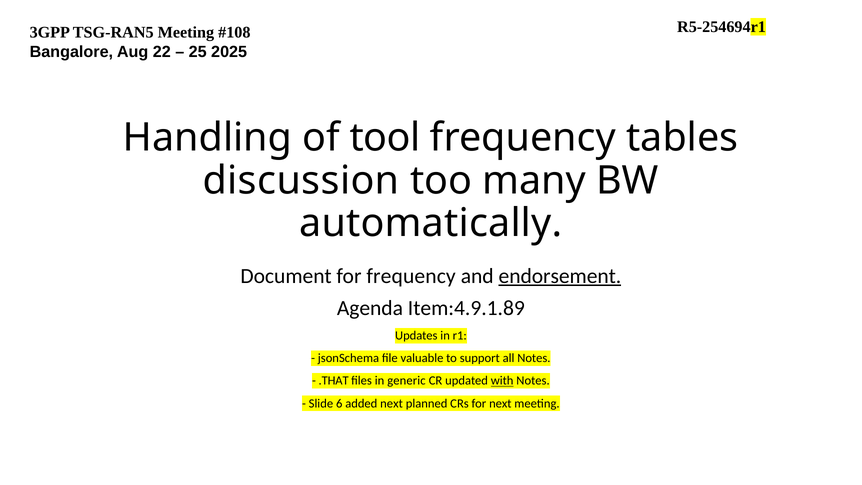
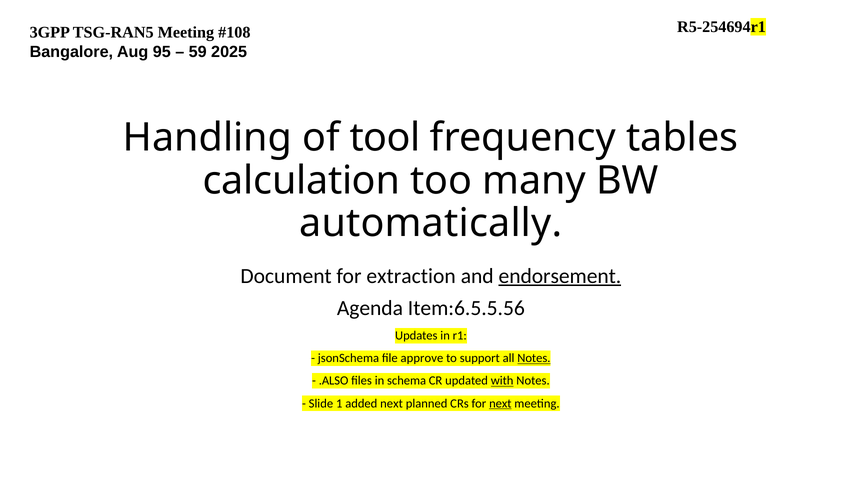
22: 22 -> 95
25: 25 -> 59
discussion: discussion -> calculation
for frequency: frequency -> extraction
Item:4.9.1.89: Item:4.9.1.89 -> Item:6.5.5.56
valuable: valuable -> approve
Notes at (534, 358) underline: none -> present
.THAT: .THAT -> .ALSO
generic: generic -> schema
6: 6 -> 1
next at (500, 403) underline: none -> present
